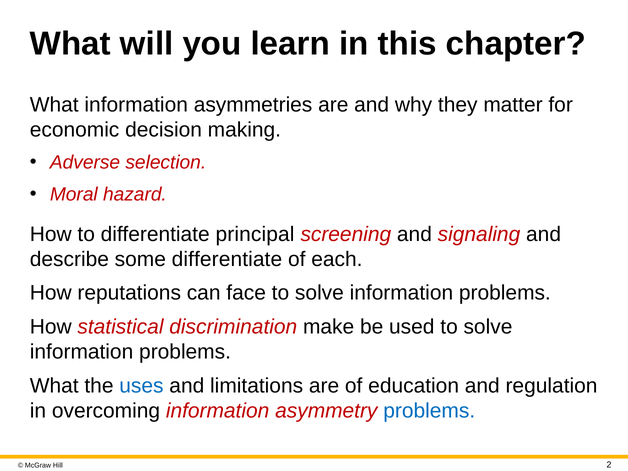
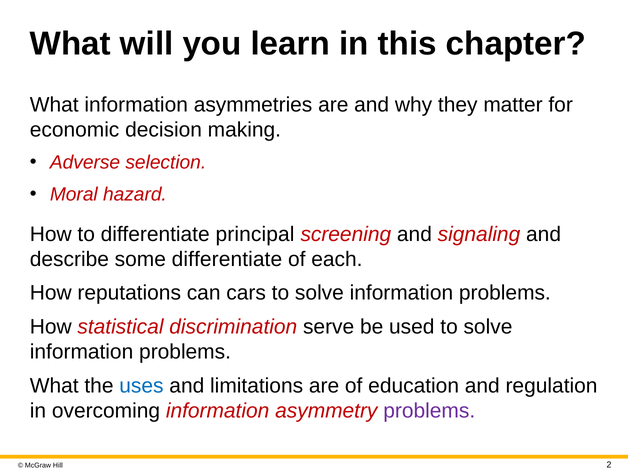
face: face -> cars
make: make -> serve
problems at (429, 411) colour: blue -> purple
